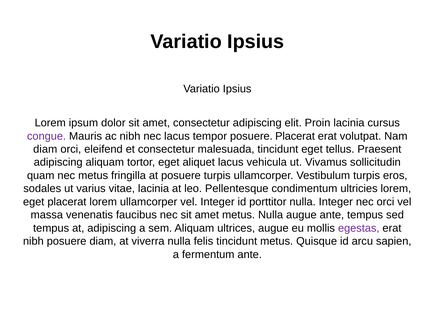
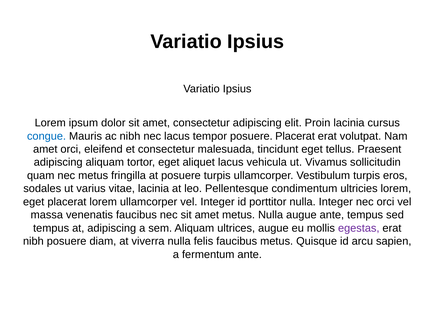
congue colour: purple -> blue
diam at (45, 149): diam -> amet
felis tincidunt: tincidunt -> faucibus
